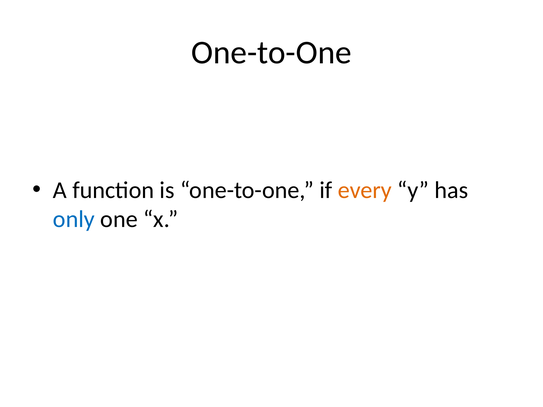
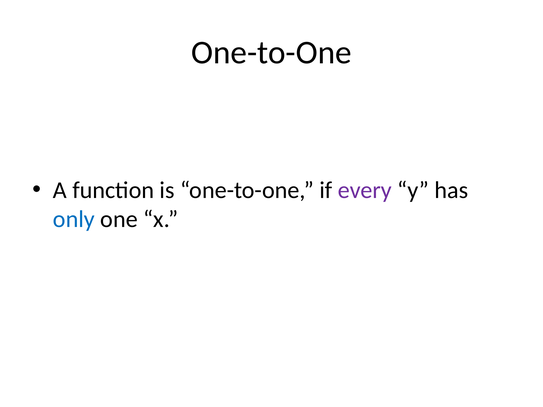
every colour: orange -> purple
